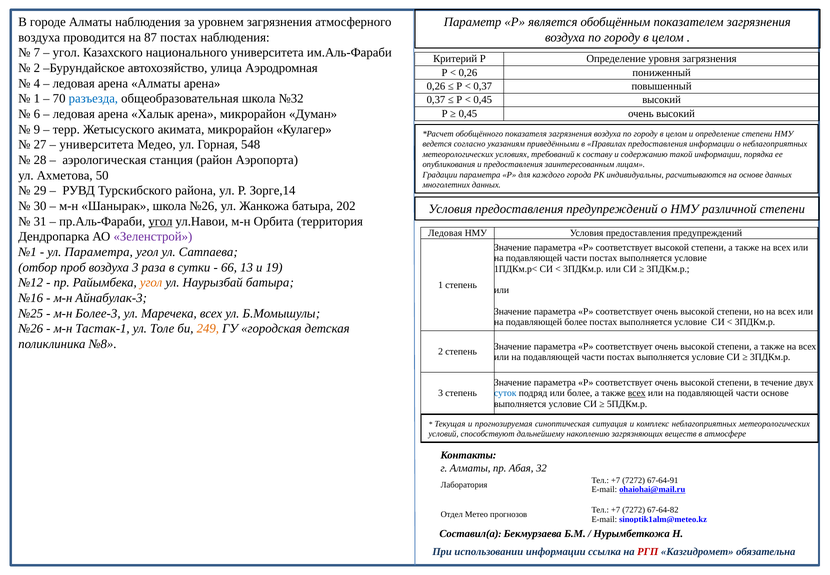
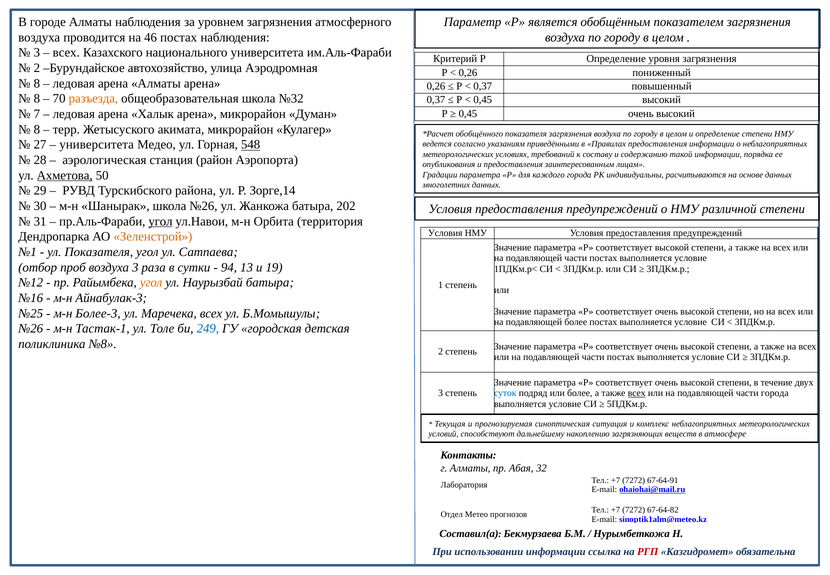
87: 87 -> 46
7 at (37, 53): 7 -> 3
угол at (66, 53): угол -> всех
4 at (37, 83): 4 -> 8
1 at (37, 99): 1 -> 8
разъезда colour: blue -> orange
6: 6 -> 7
9 at (37, 129): 9 -> 8
548 underline: none -> present
Ахметова underline: none -> present
Ледовая at (445, 233): Ледовая -> Условия
Зеленстрой colour: purple -> orange
ул Параметра: Параметра -> Показателя
66: 66 -> 94
249 colour: orange -> blue
части основе: основе -> города
